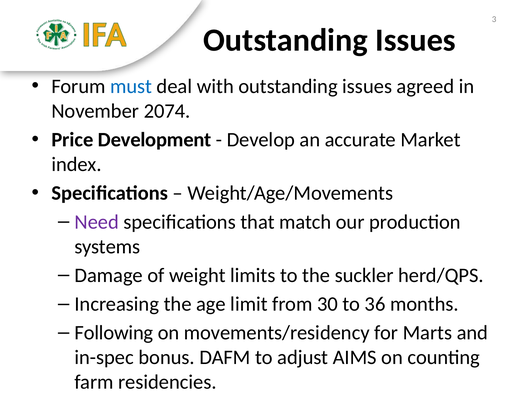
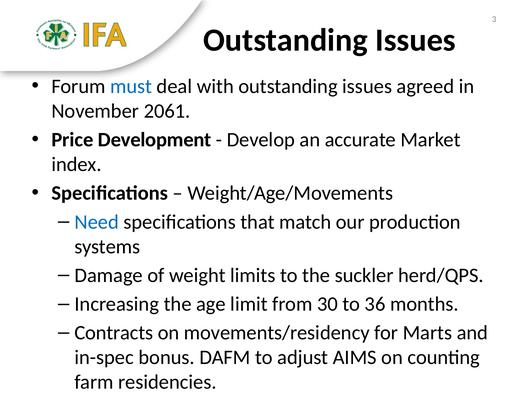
2074: 2074 -> 2061
Need colour: purple -> blue
Following: Following -> Contracts
